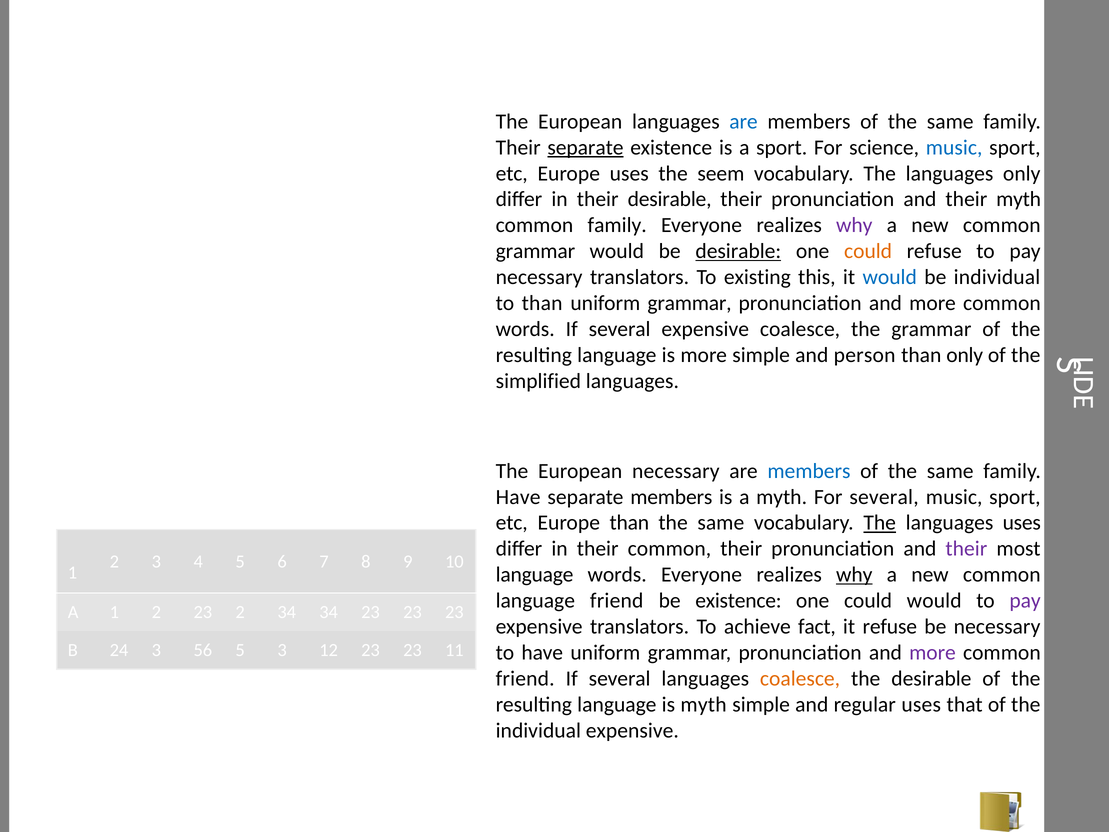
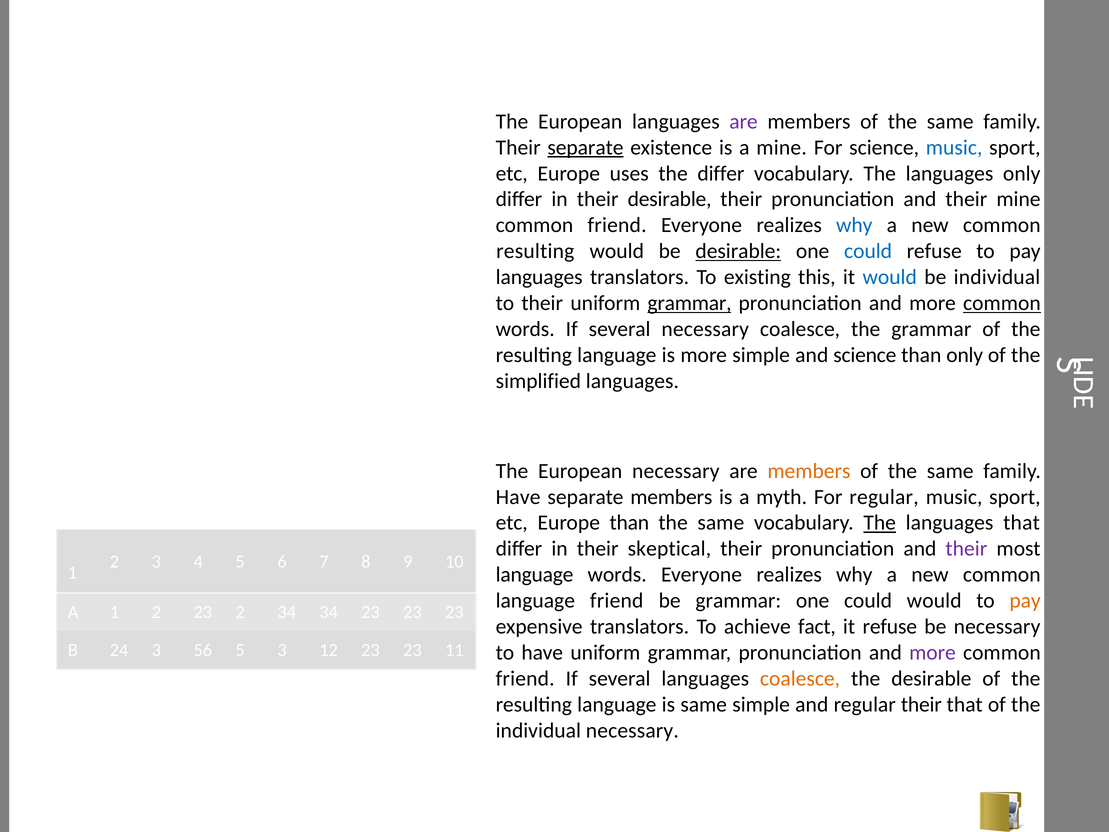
are at (744, 122) colour: blue -> purple
a sport: sport -> mine
the seem: seem -> differ
their myth: myth -> mine
family at (617, 225): family -> friend
why at (854, 225) colour: purple -> blue
grammar at (535, 251): grammar -> resulting
could at (868, 251) colour: orange -> blue
necessary at (539, 277): necessary -> languages
to than: than -> their
grammar at (690, 303) underline: none -> present
common at (1002, 303) underline: none -> present
several expensive: expensive -> necessary
and person: person -> science
members at (809, 471) colour: blue -> orange
For several: several -> regular
languages uses: uses -> that
their common: common -> skeptical
why at (854, 575) underline: present -> none
be existence: existence -> grammar
pay at (1025, 601) colour: purple -> orange
is myth: myth -> same
regular uses: uses -> their
individual expensive: expensive -> necessary
